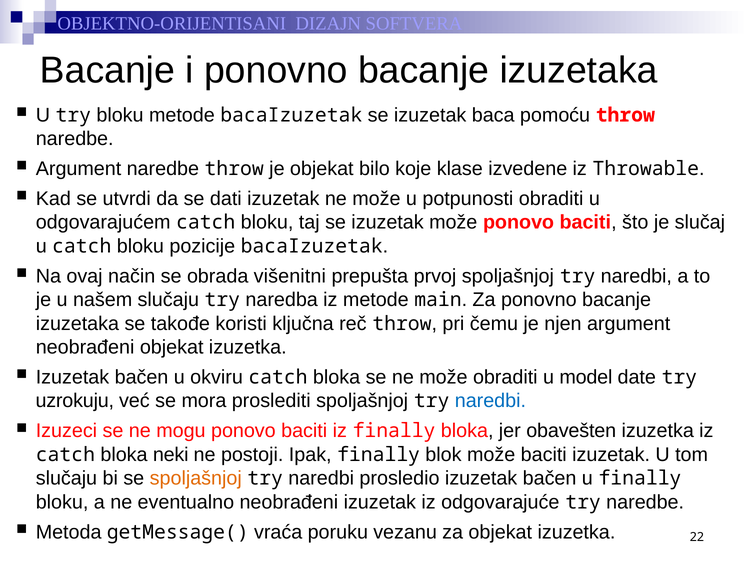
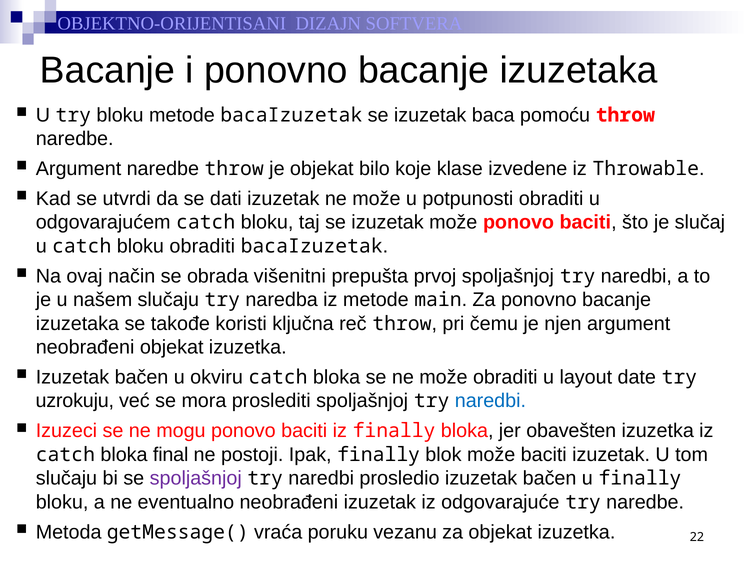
bloku pozicije: pozicije -> obraditi
model: model -> layout
neki: neki -> final
spoljašnjoj at (196, 478) colour: orange -> purple
